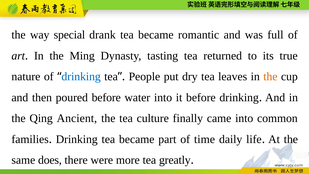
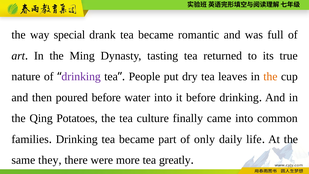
drinking at (81, 77) colour: blue -> purple
Ancient: Ancient -> Potatoes
time: time -> only
does: does -> they
